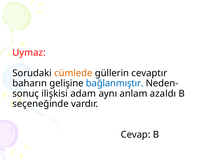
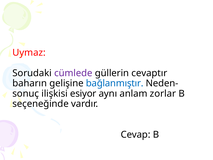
cümlede colour: orange -> purple
adam: adam -> esiyor
azaldı: azaldı -> zorlar
